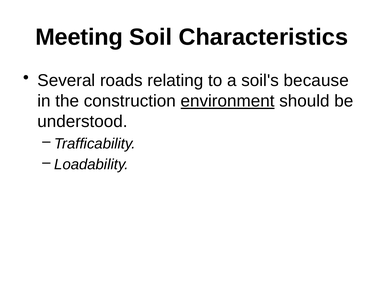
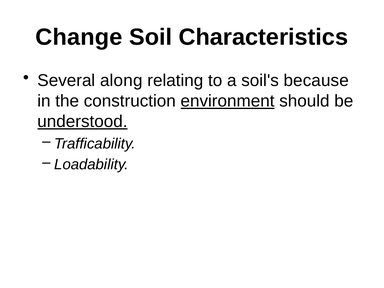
Meeting: Meeting -> Change
roads: roads -> along
understood underline: none -> present
